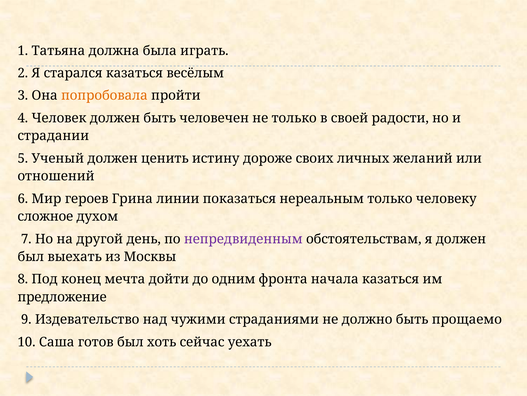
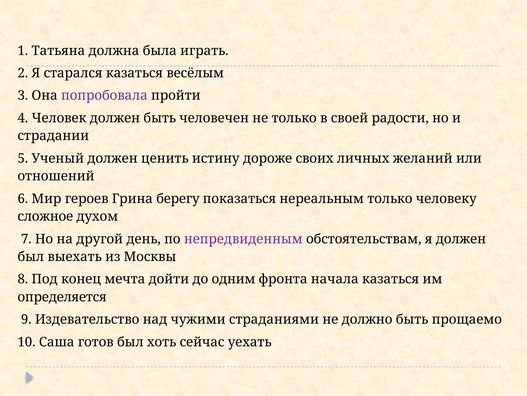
попробовала colour: orange -> purple
линии: линии -> берегу
предложение: предложение -> определяется
